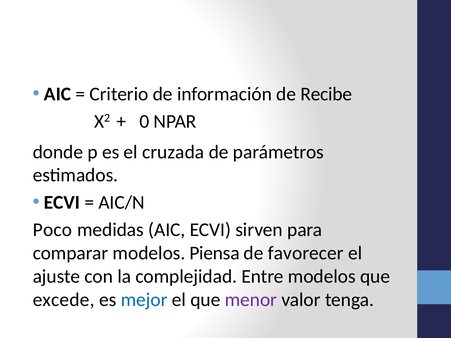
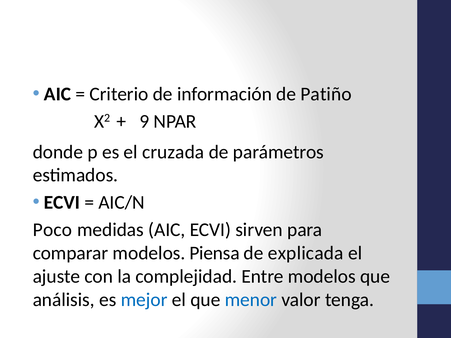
Recibe: Recibe -> Patiño
0: 0 -> 9
favorecer: favorecer -> explicada
excede: excede -> análisis
menor colour: purple -> blue
